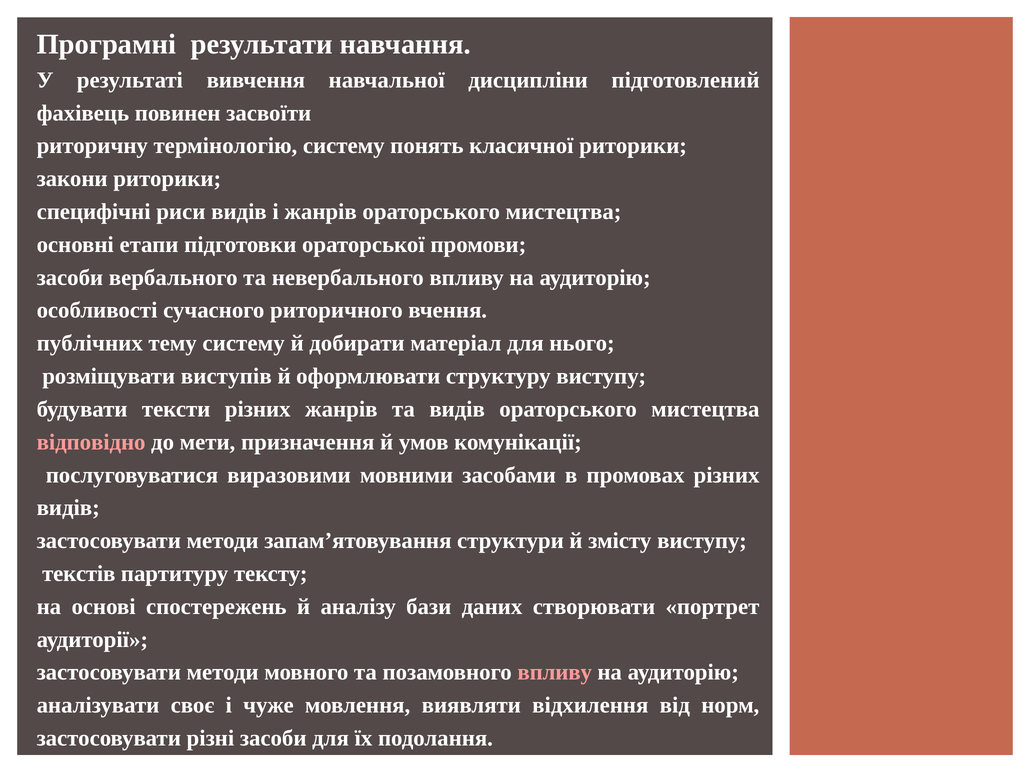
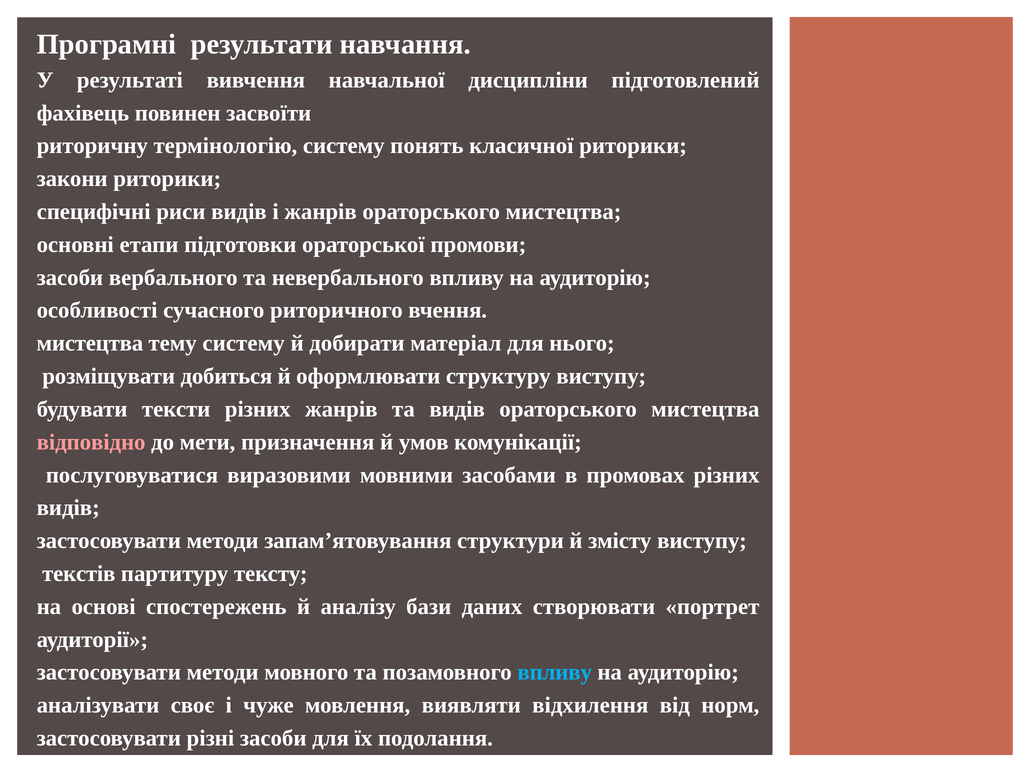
публічних at (90, 344): публічних -> мистецтва
виступів: виступів -> добиться
впливу at (555, 673) colour: pink -> light blue
